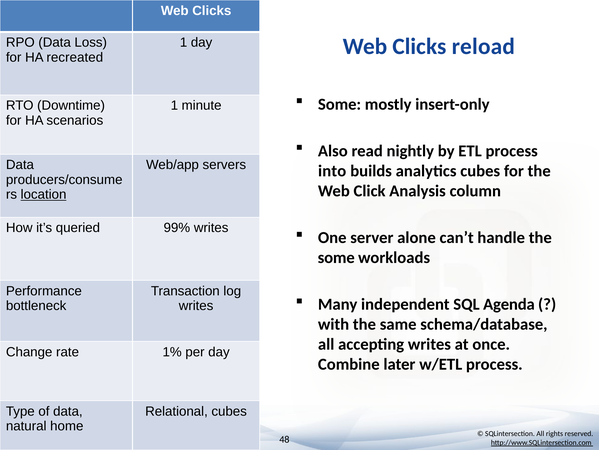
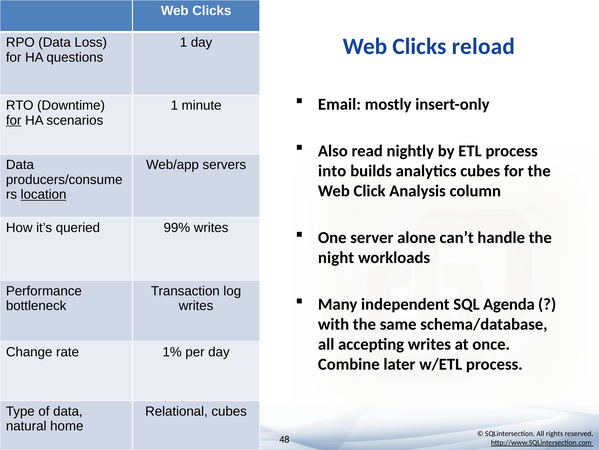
recreated: recreated -> questions
Some at (340, 104): Some -> Email
for at (14, 120) underline: none -> present
some at (336, 257): some -> night
